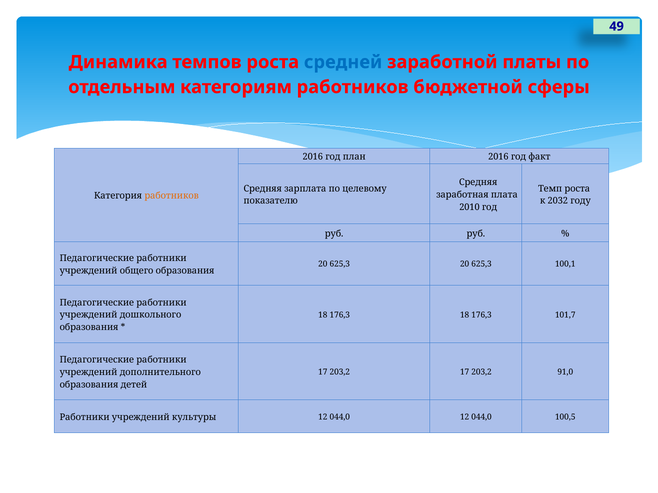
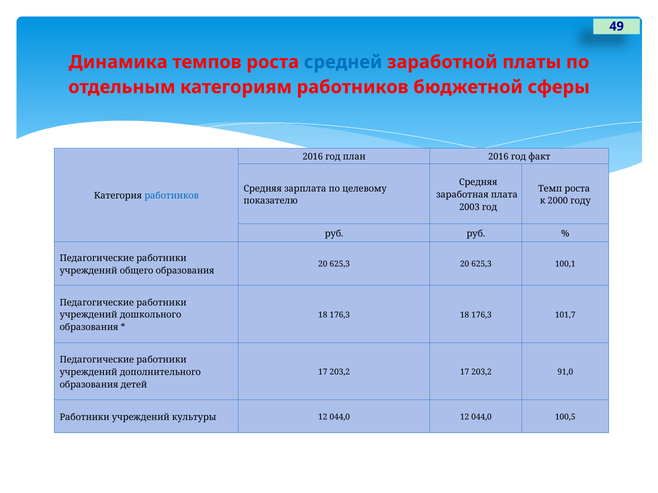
работников at (172, 196) colour: orange -> blue
2032: 2032 -> 2000
2010: 2010 -> 2003
